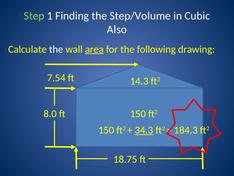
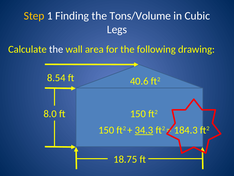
Step colour: light green -> yellow
Step/Volume: Step/Volume -> Tons/Volume
Also: Also -> Legs
area underline: present -> none
7.54: 7.54 -> 8.54
14.3: 14.3 -> 40.6
